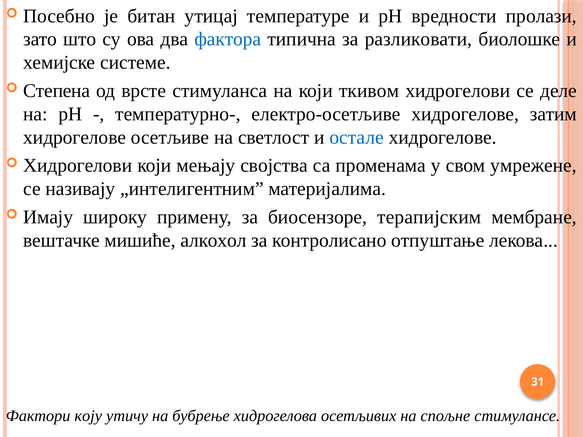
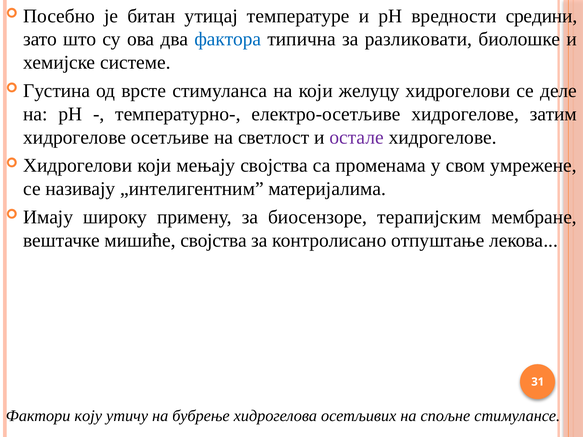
пролази: пролази -> средини
Степена: Степена -> Густина
ткивом: ткивом -> желуцу
остале colour: blue -> purple
мишиће алкохол: алкохол -> својства
